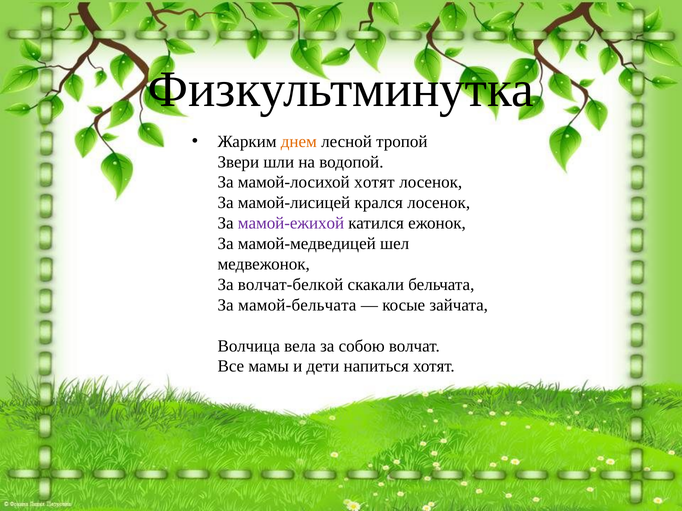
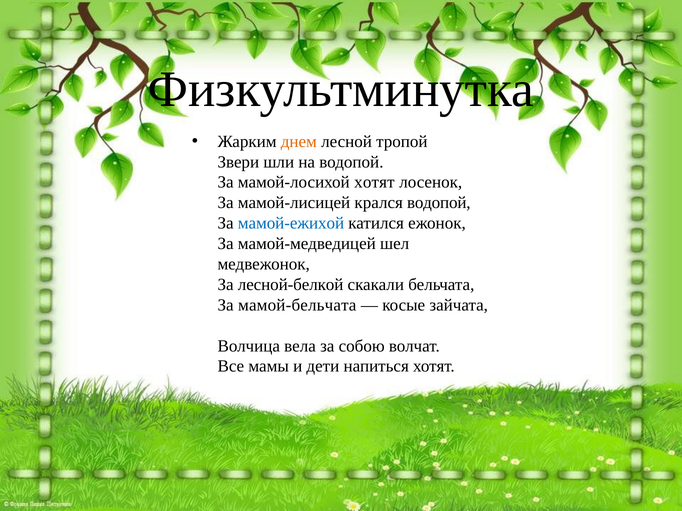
крался лосенок: лосенок -> водопой
мамой-ежихой colour: purple -> blue
волчат-белкой: волчат-белкой -> лесной-белкой
